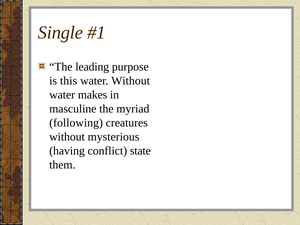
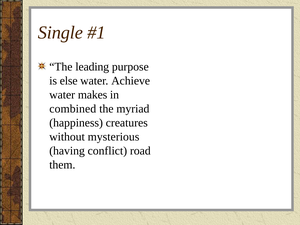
this: this -> else
water Without: Without -> Achieve
masculine: masculine -> combined
following: following -> happiness
state: state -> road
